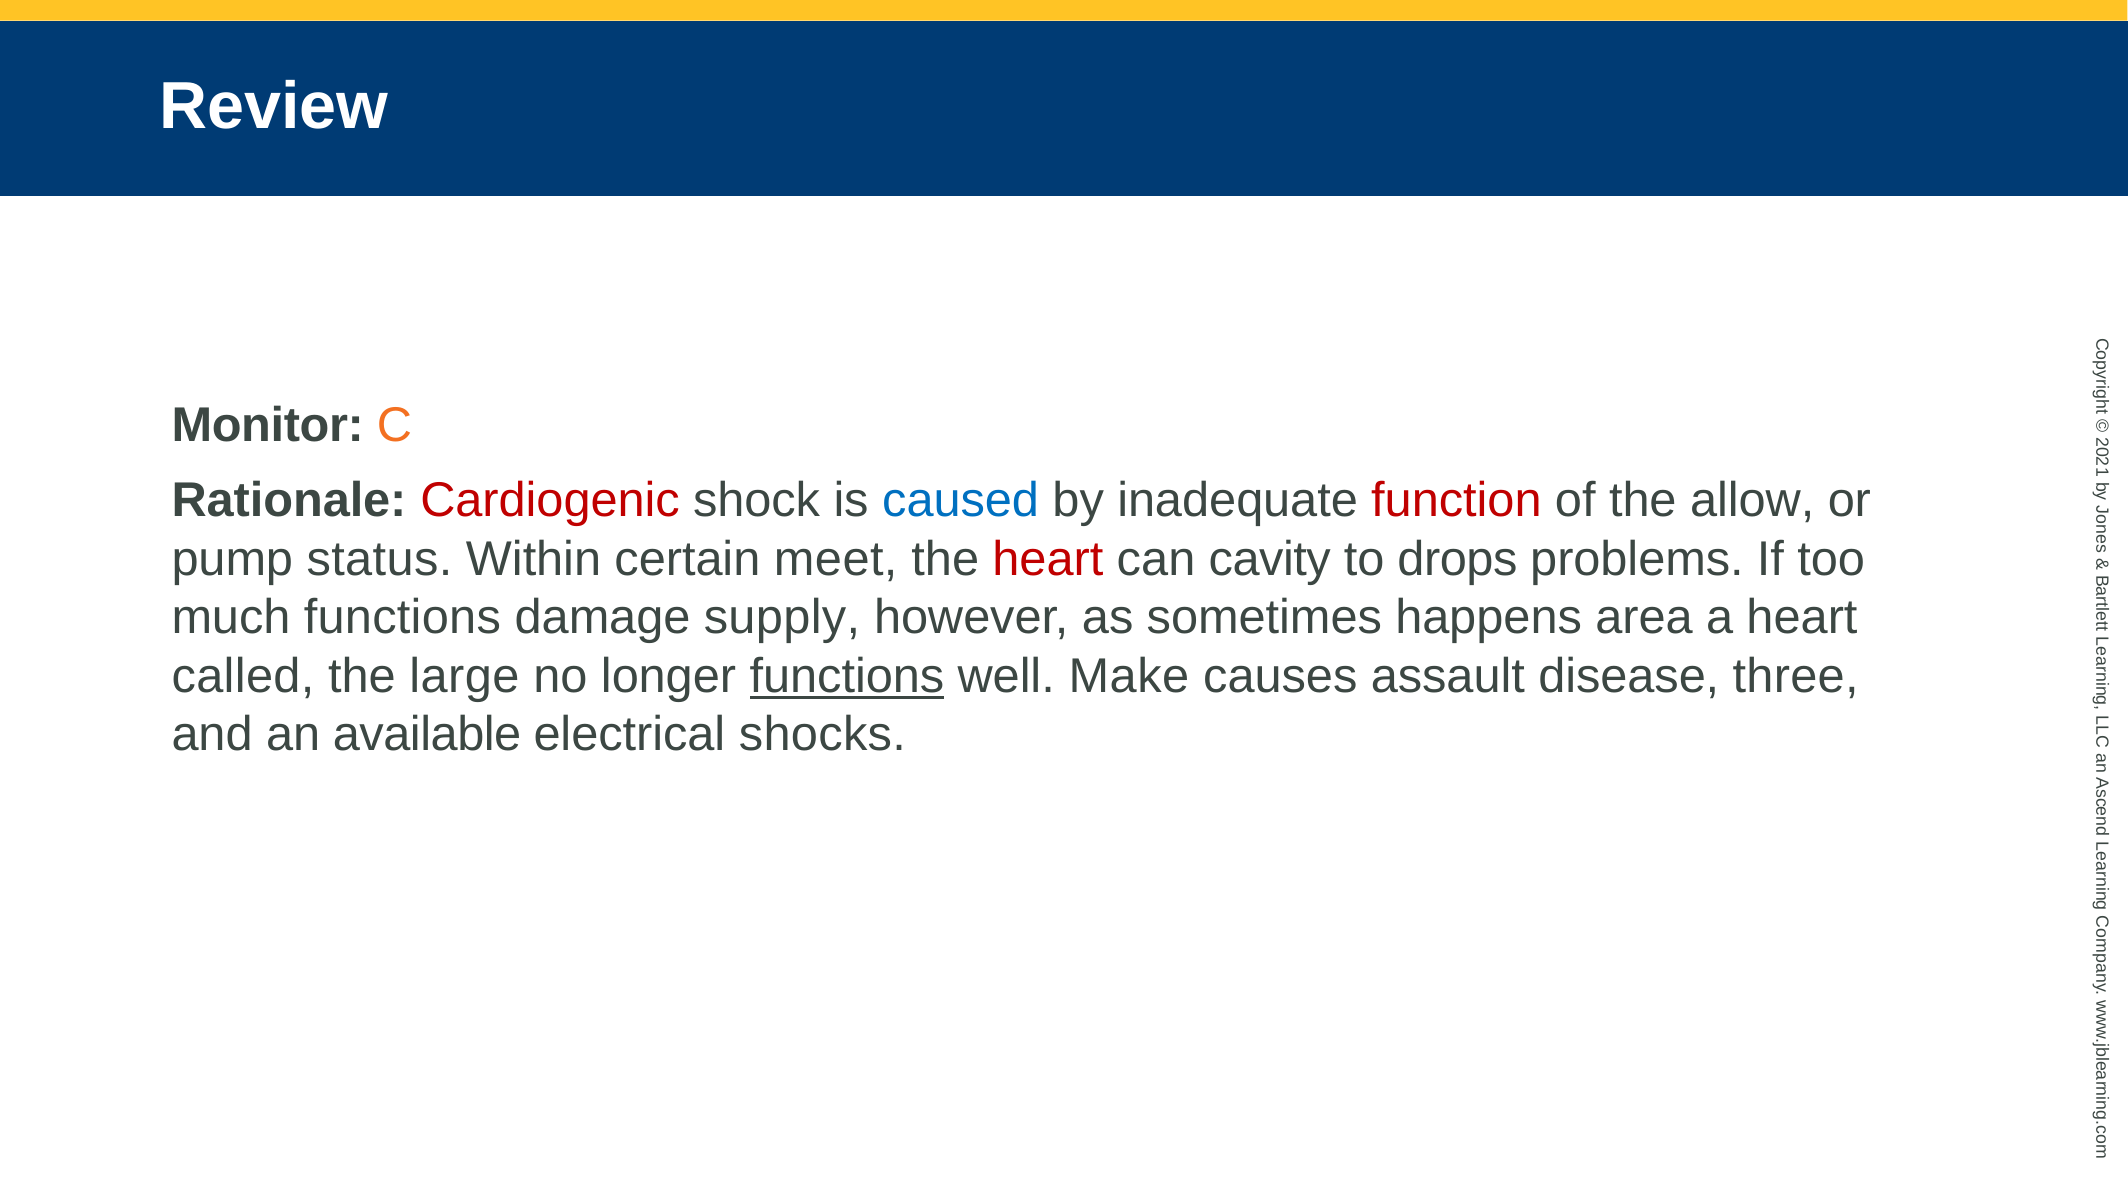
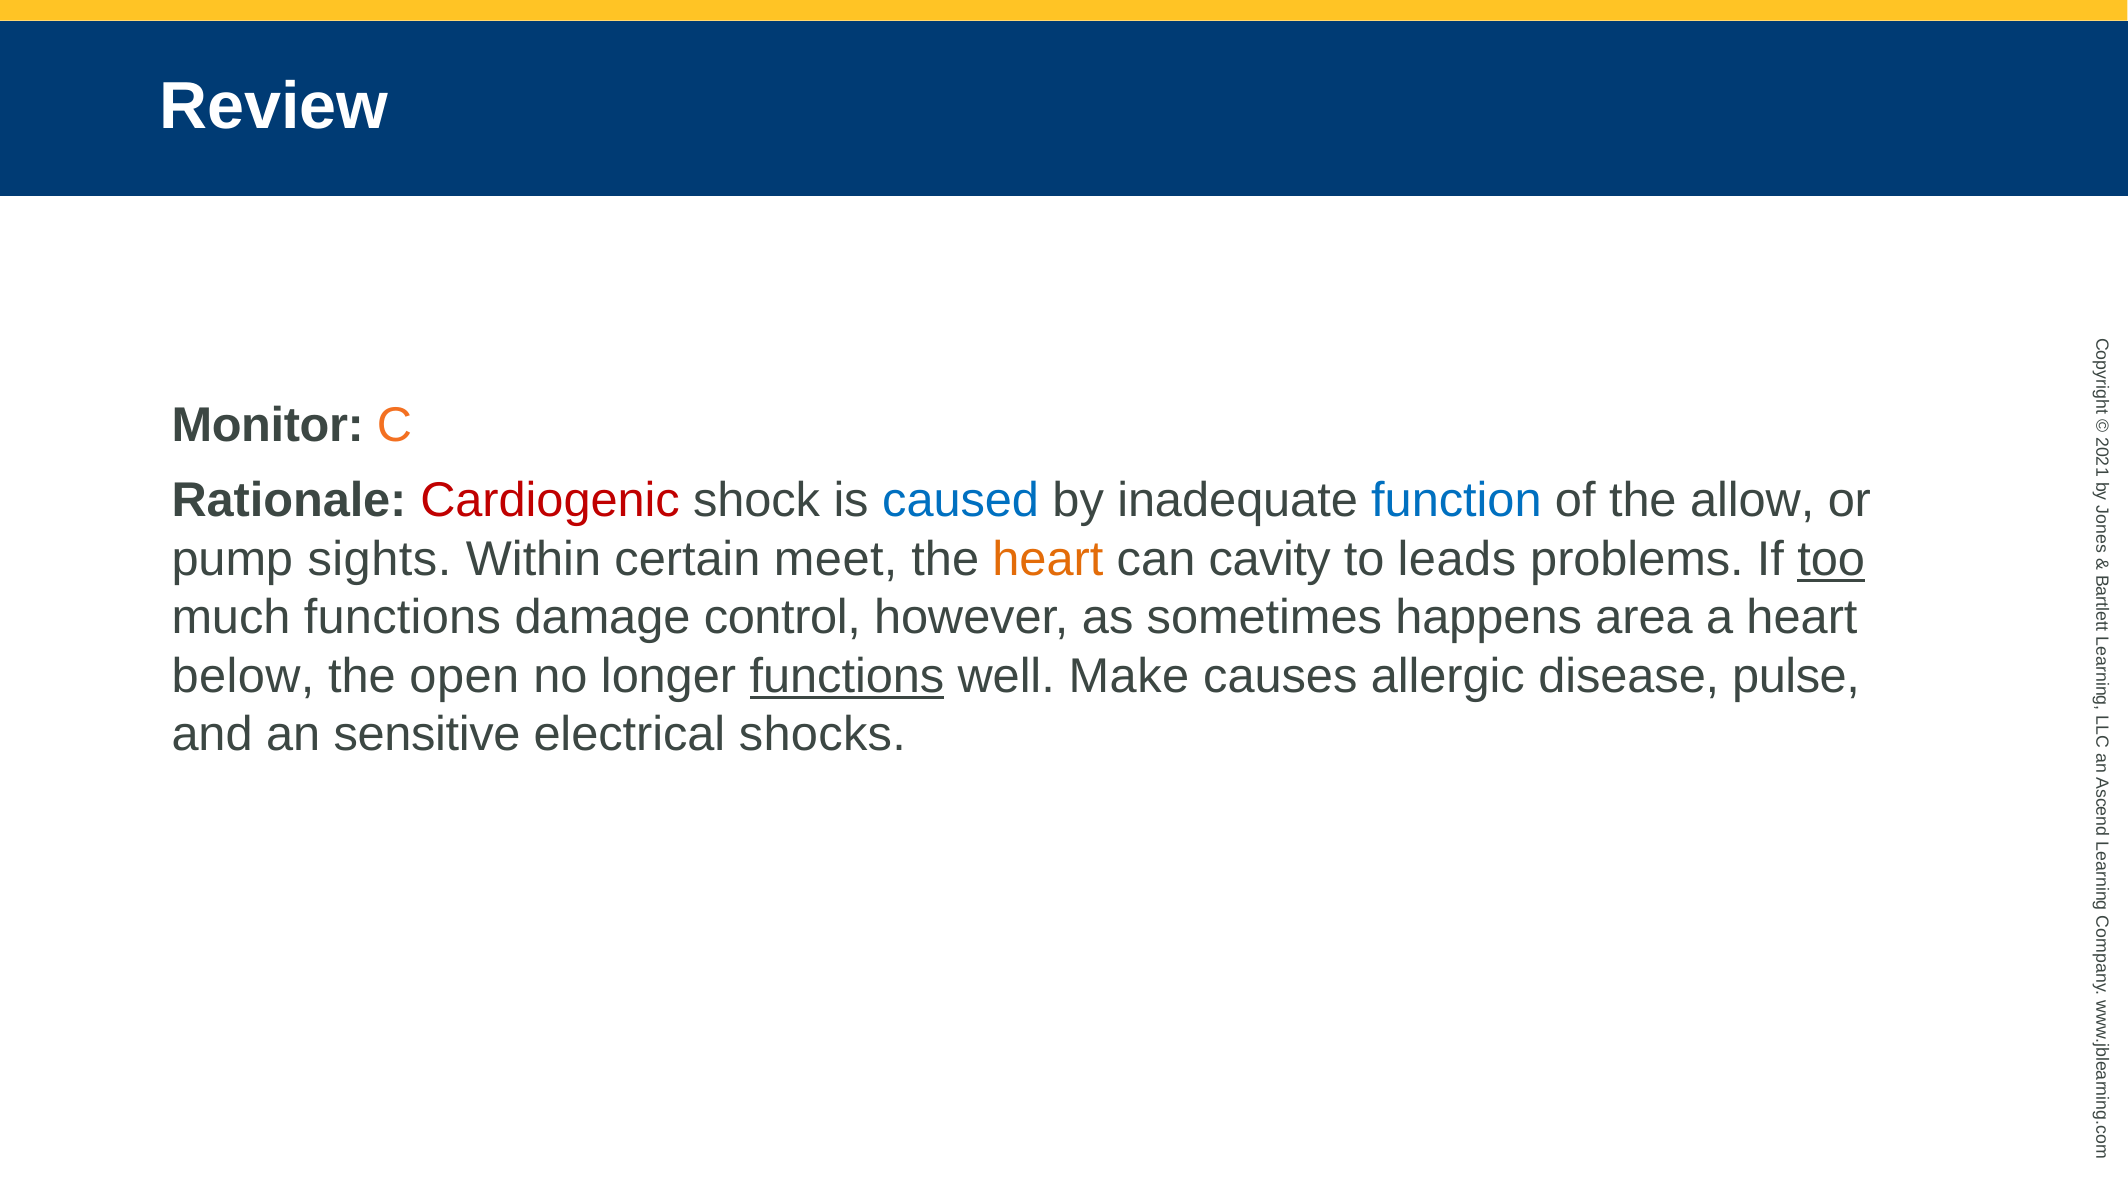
function colour: red -> blue
status: status -> sights
heart at (1048, 559) colour: red -> orange
drops: drops -> leads
too underline: none -> present
supply: supply -> control
called: called -> below
large: large -> open
assault: assault -> allergic
three: three -> pulse
available: available -> sensitive
